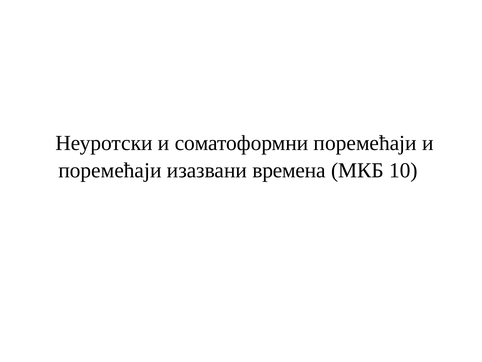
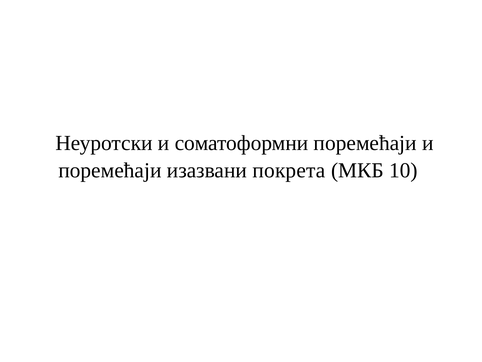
времена: времена -> покрета
